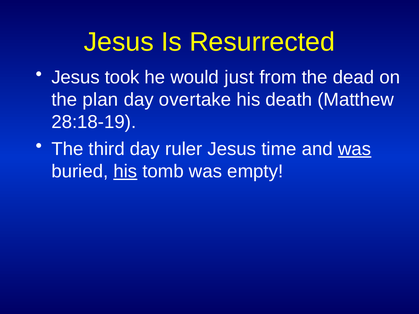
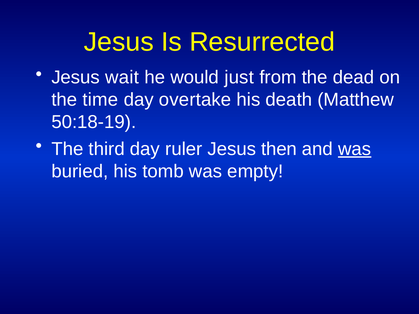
took: took -> wait
plan: plan -> time
28:18-19: 28:18-19 -> 50:18-19
time: time -> then
his at (125, 171) underline: present -> none
